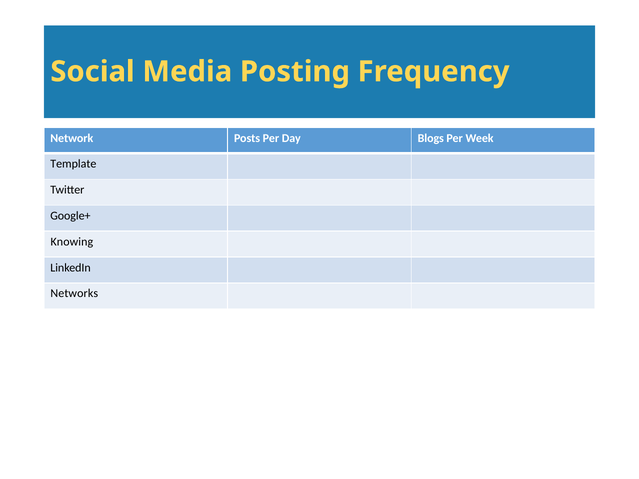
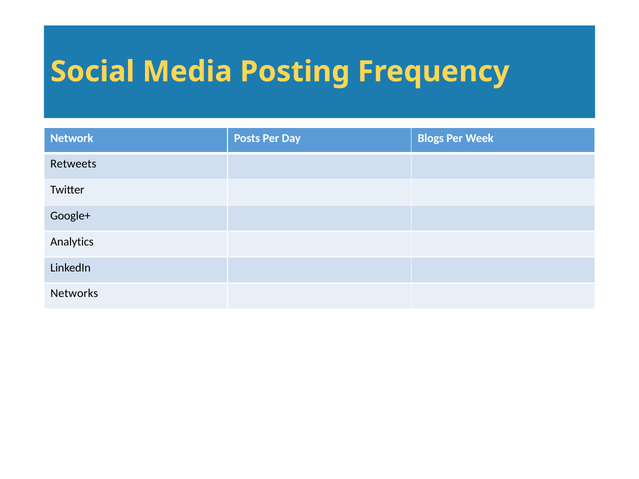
Template: Template -> Retweets
Knowing: Knowing -> Analytics
